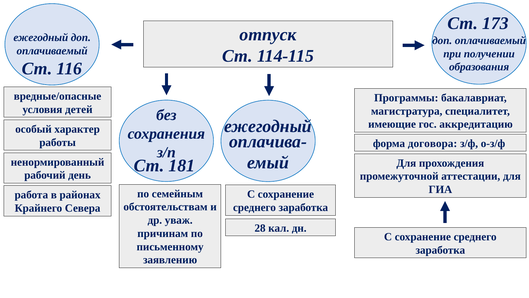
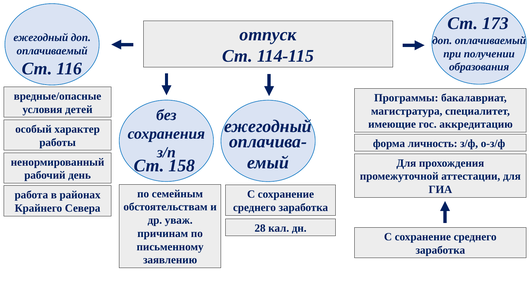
договора: договора -> личность
181: 181 -> 158
